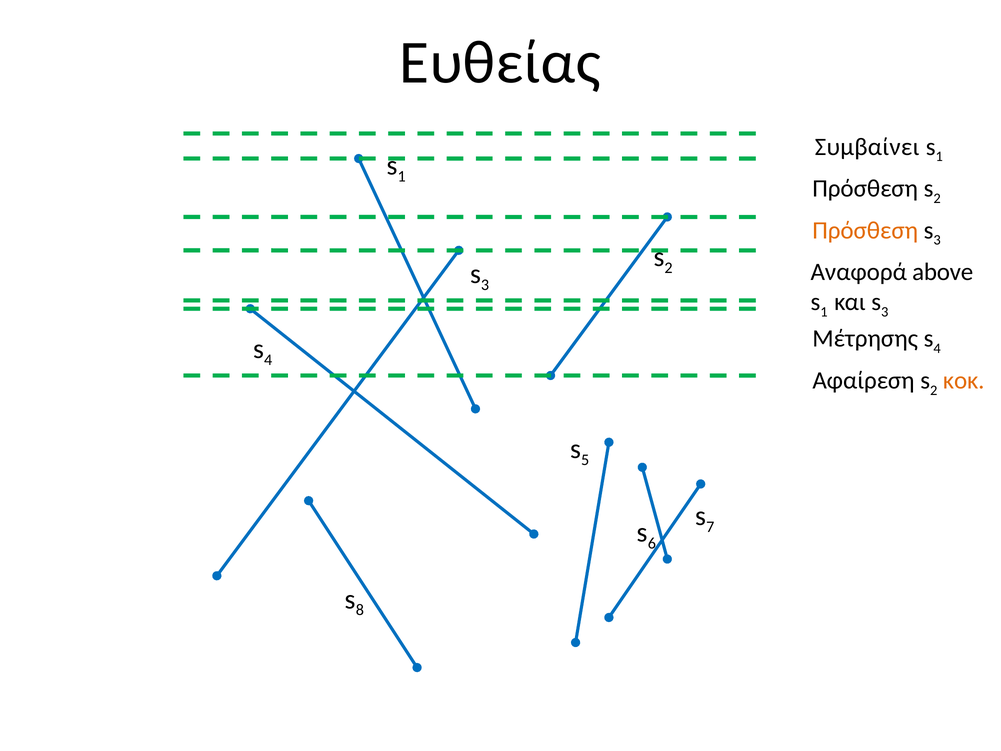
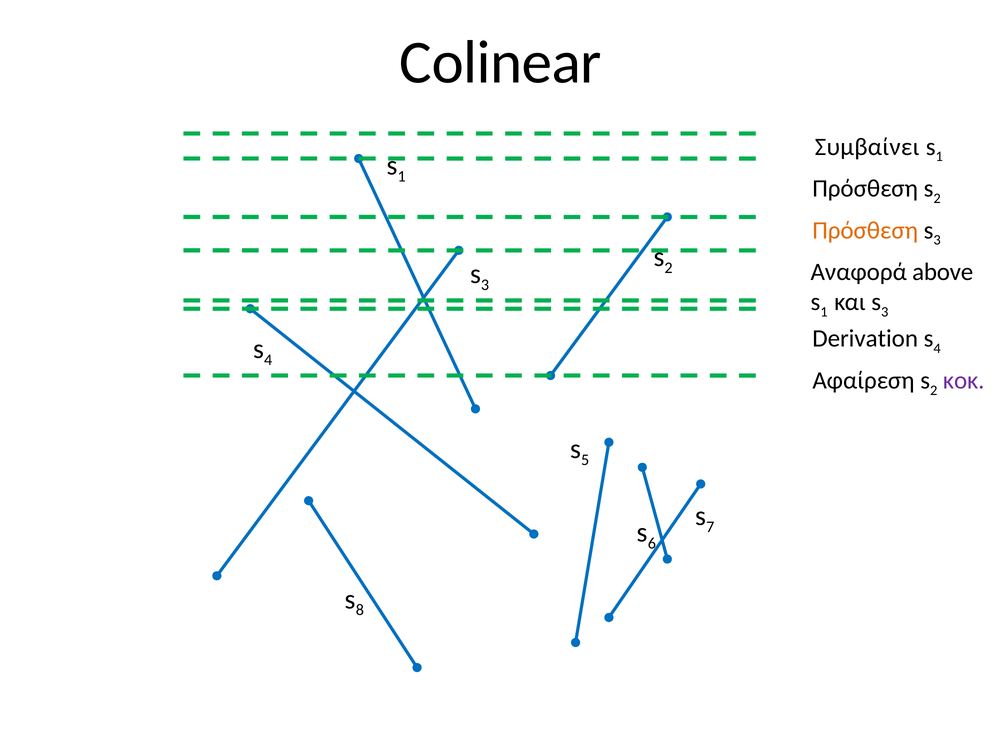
Ευθείας: Ευθείας -> Colinear
Μέτρησης: Μέτρησης -> Derivation
κοκ colour: orange -> purple
